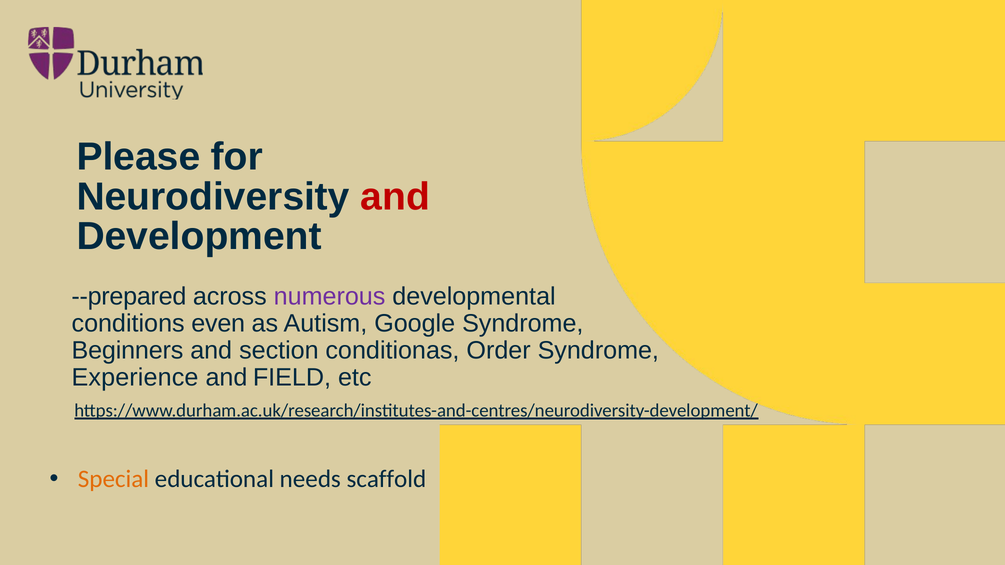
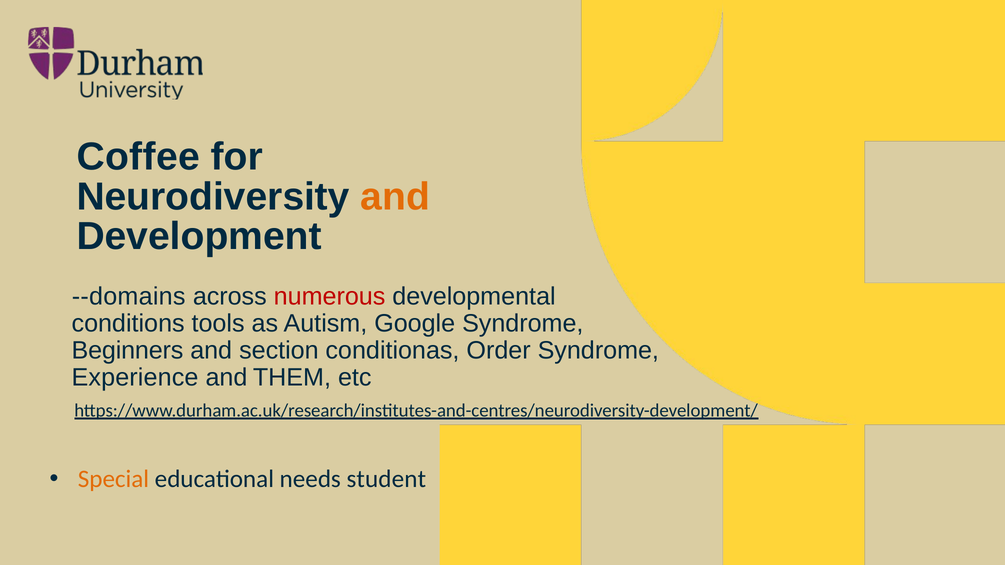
Please: Please -> Coffee
and at (395, 197) colour: red -> orange
--prepared: --prepared -> --domains
numerous colour: purple -> red
even: even -> tools
FIELD: FIELD -> THEM
scaffold: scaffold -> student
